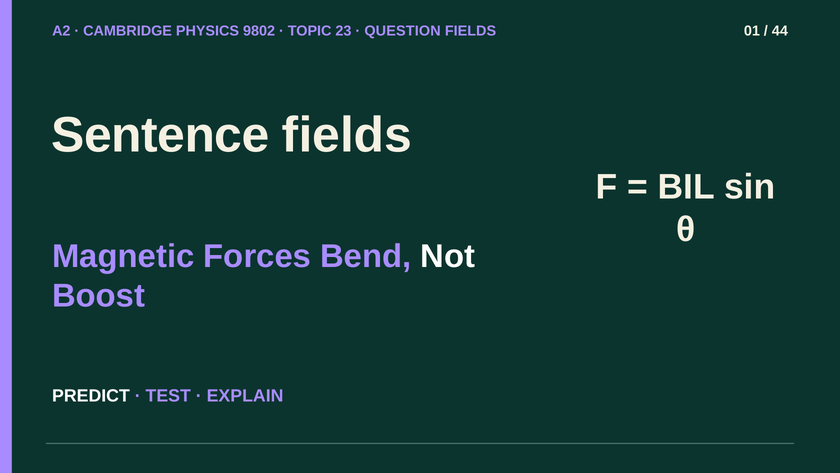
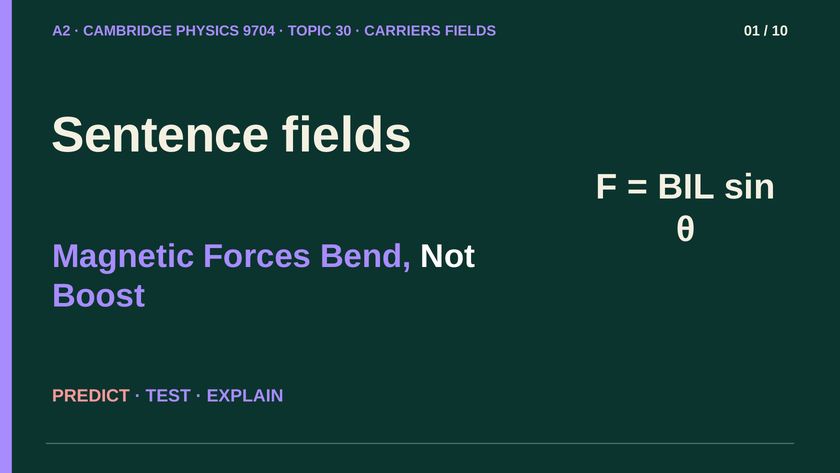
9802: 9802 -> 9704
23: 23 -> 30
QUESTION: QUESTION -> CARRIERS
44: 44 -> 10
PREDICT colour: white -> pink
